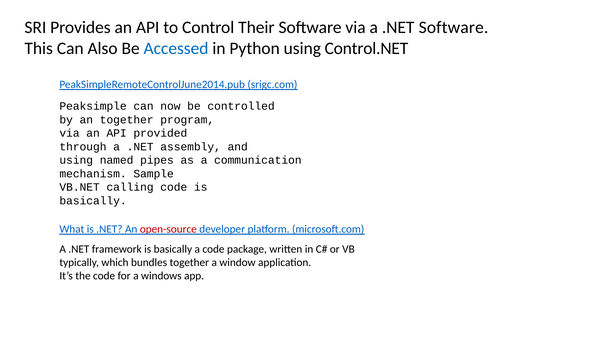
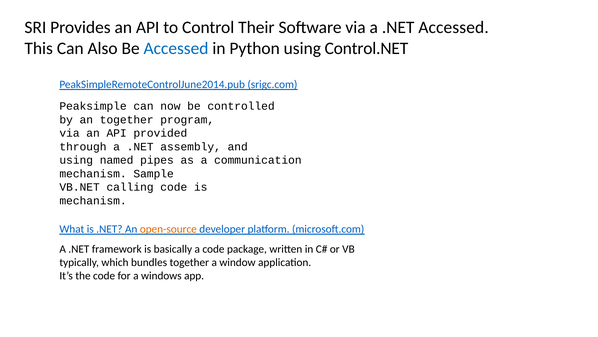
.NET Software: Software -> Accessed
basically at (93, 200): basically -> mechanism
open-source colour: red -> orange
